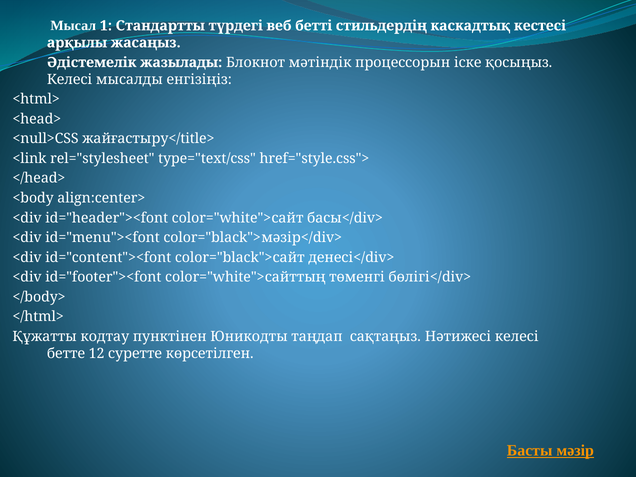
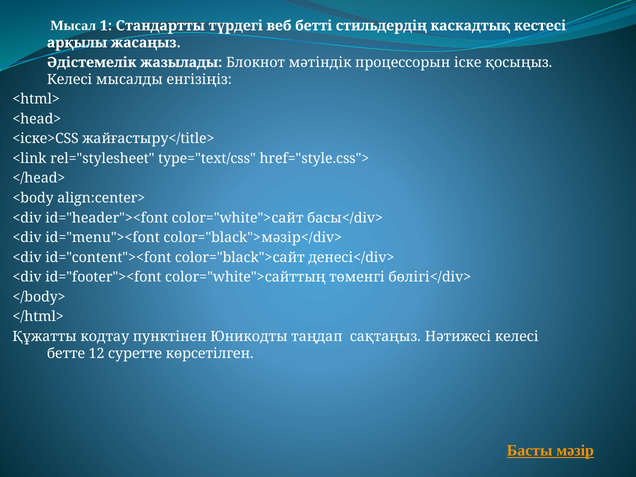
<null>CSS: <null>CSS -> <іске>CSS
